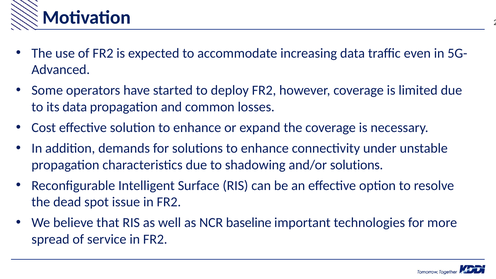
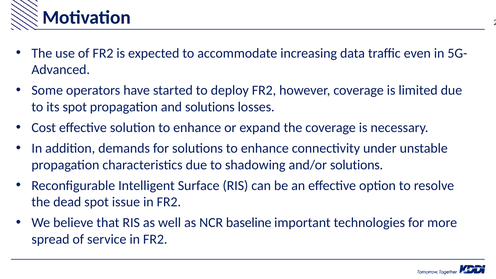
its data: data -> spot
and common: common -> solutions
